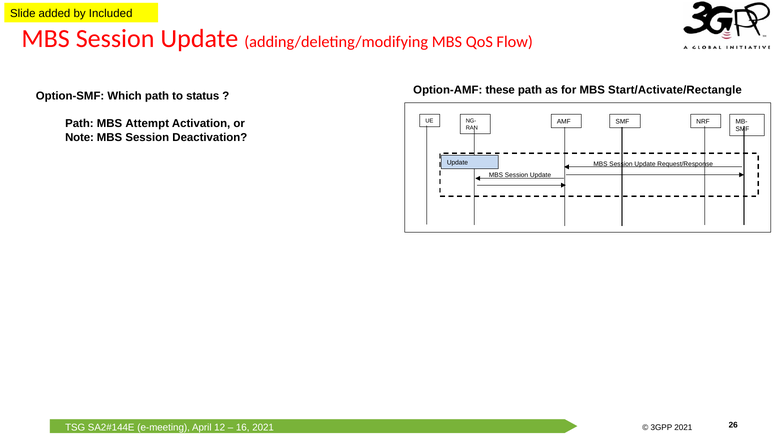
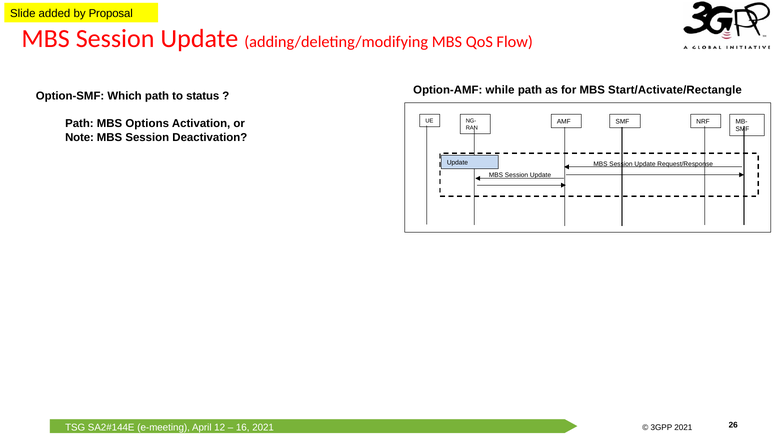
Included: Included -> Proposal
these: these -> while
Attempt: Attempt -> Options
